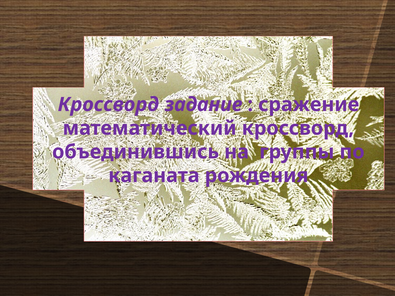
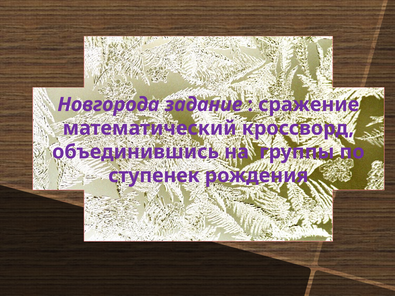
Кроссворд at (108, 105): Кроссворд -> Новгорода
каганата: каганата -> ступенек
